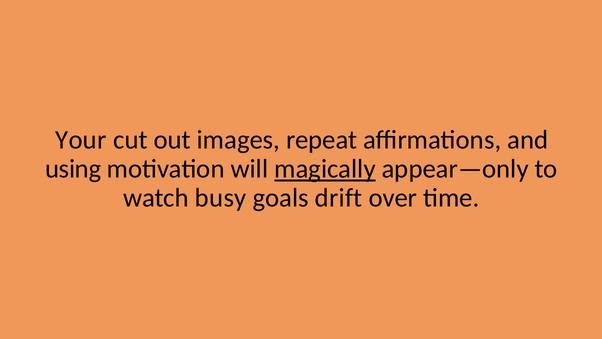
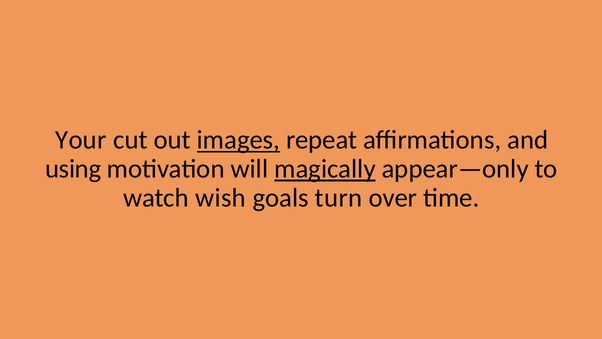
images underline: none -> present
busy: busy -> wish
drift: drift -> turn
